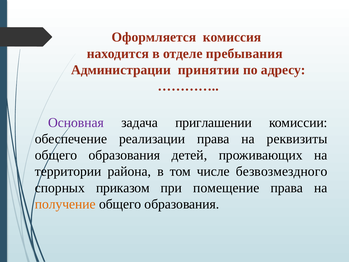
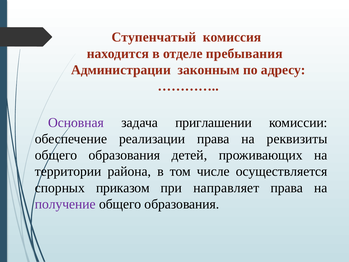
Оформляется: Оформляется -> Ступенчатый
принятии: принятии -> законным
безвозмездного: безвозмездного -> осуществляется
помещение: помещение -> направляет
получение colour: orange -> purple
